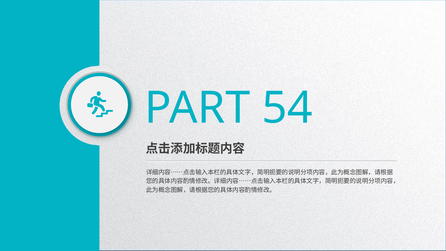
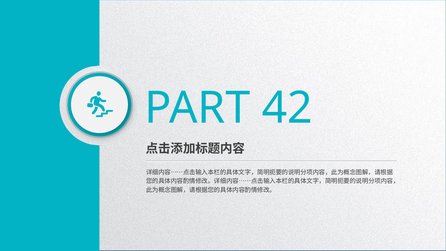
54: 54 -> 42
